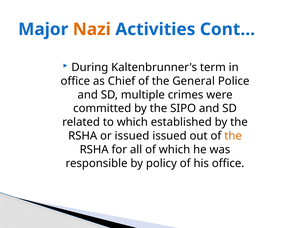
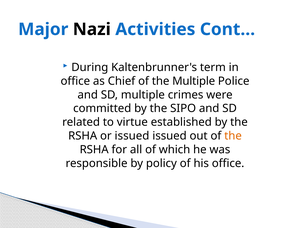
Nazi colour: orange -> black
the General: General -> Multiple
to which: which -> virtue
